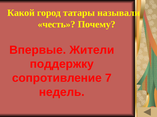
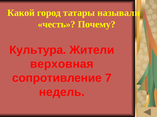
Впервые: Впервые -> Культура
поддержку: поддержку -> верховная
